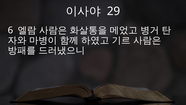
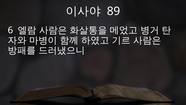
29: 29 -> 89
